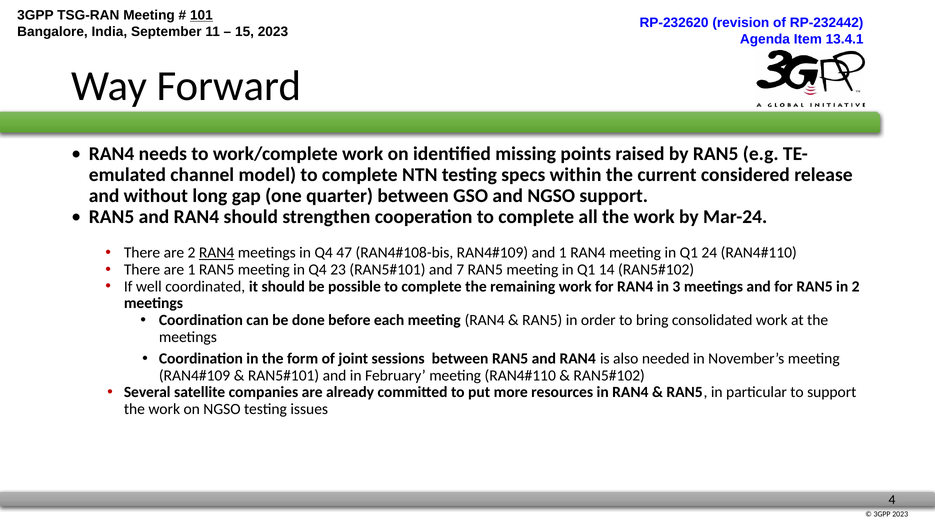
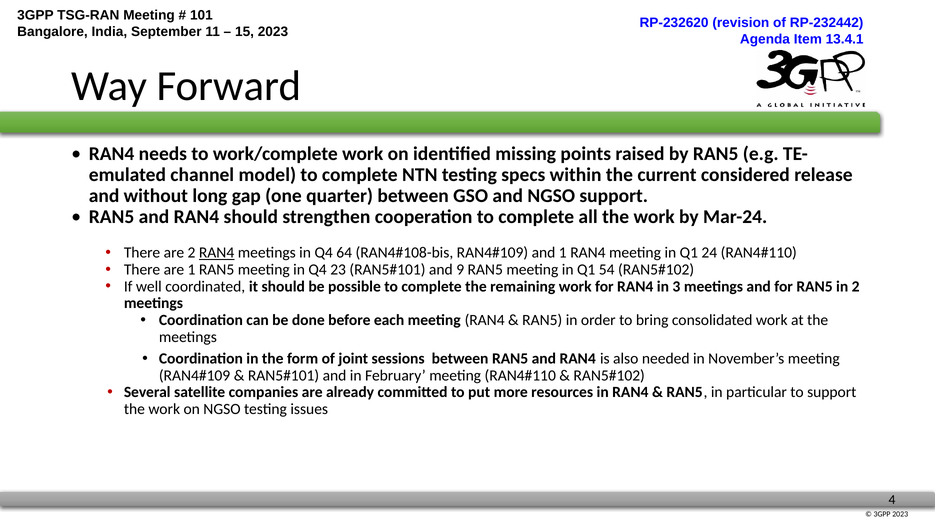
101 underline: present -> none
47: 47 -> 64
7: 7 -> 9
14: 14 -> 54
